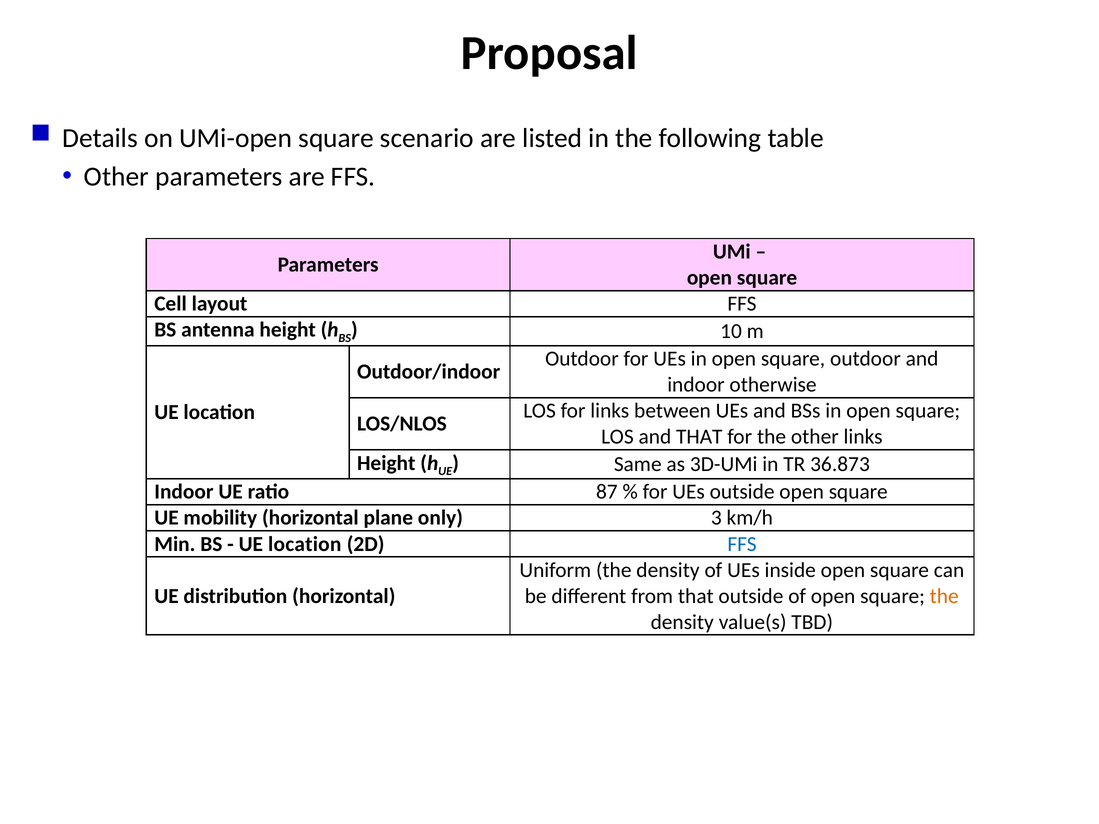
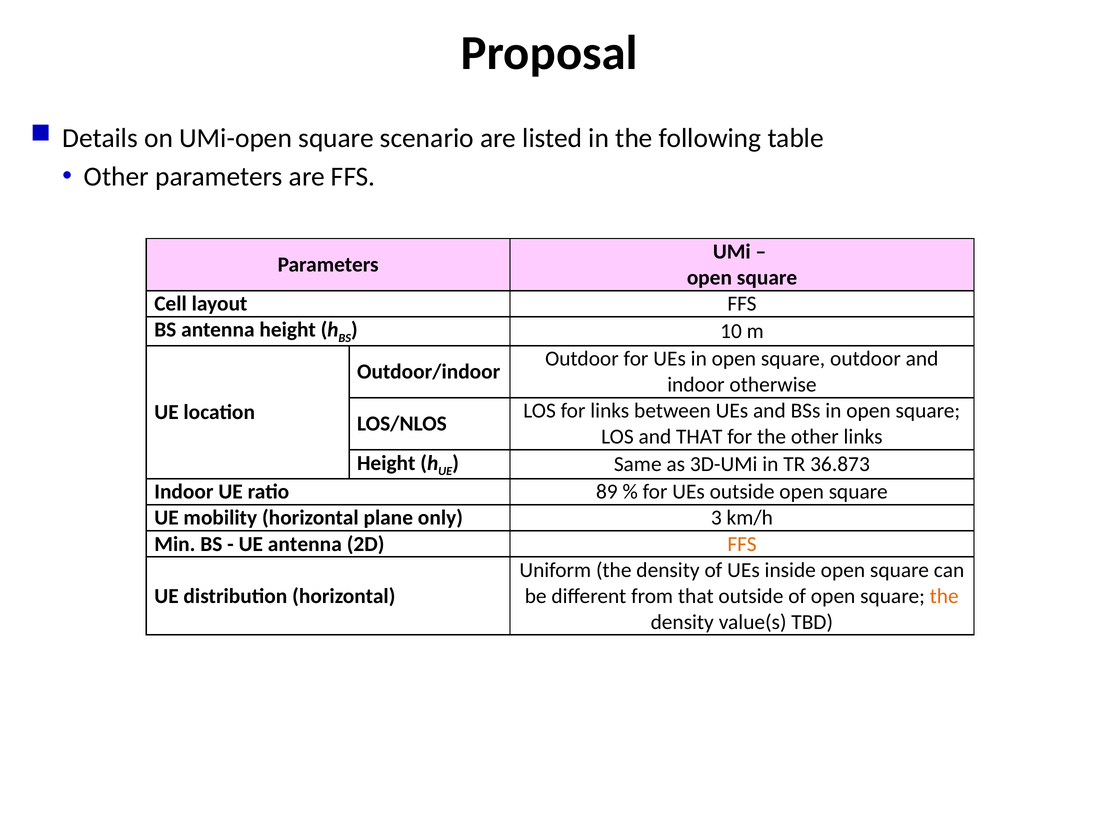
87: 87 -> 89
location at (305, 544): location -> antenna
FFS at (742, 544) colour: blue -> orange
